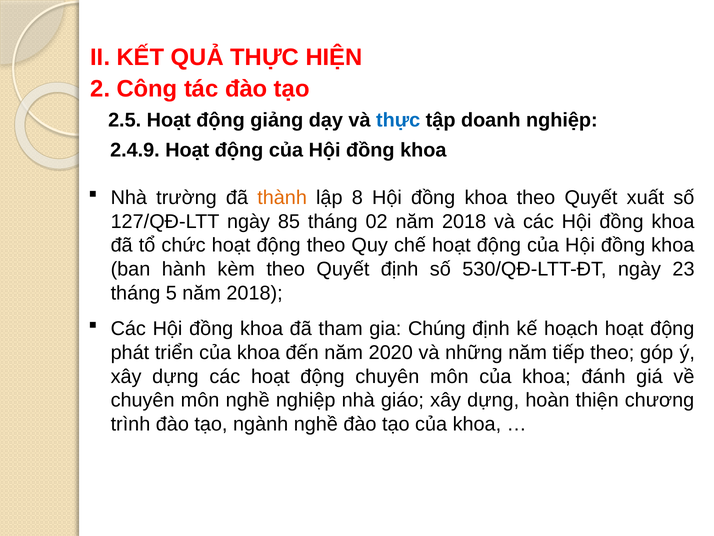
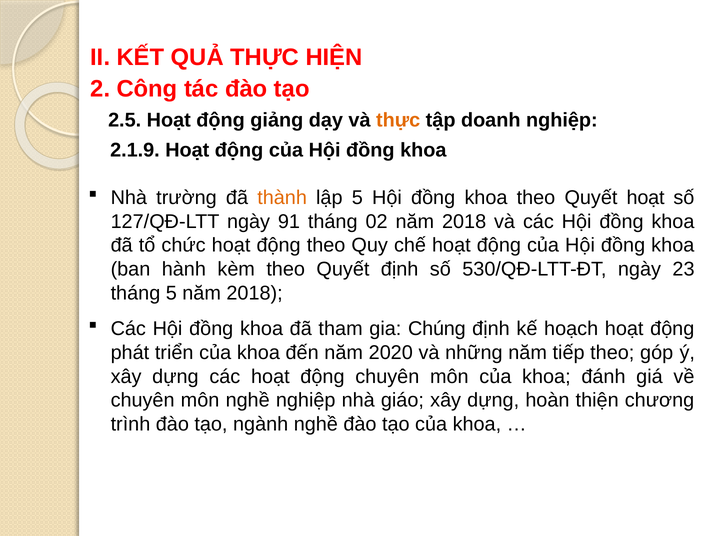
thực at (398, 120) colour: blue -> orange
2.4.9: 2.4.9 -> 2.1.9
lập 8: 8 -> 5
Quyết xuất: xuất -> hoạt
85: 85 -> 91
